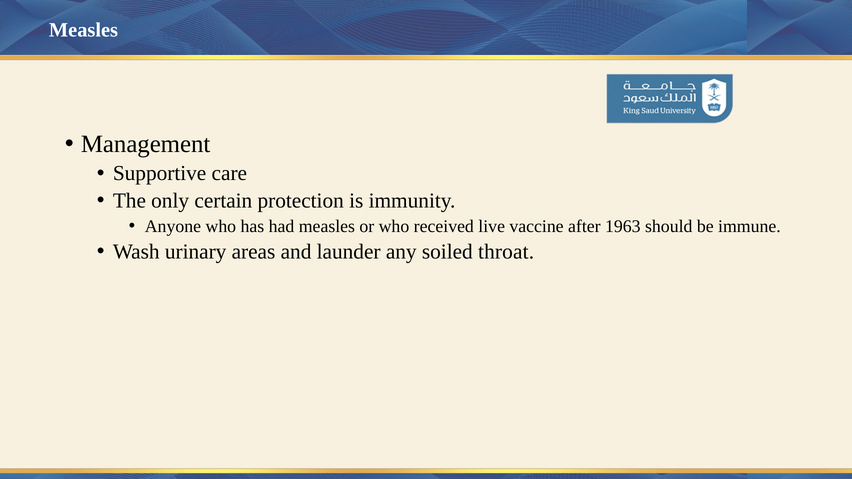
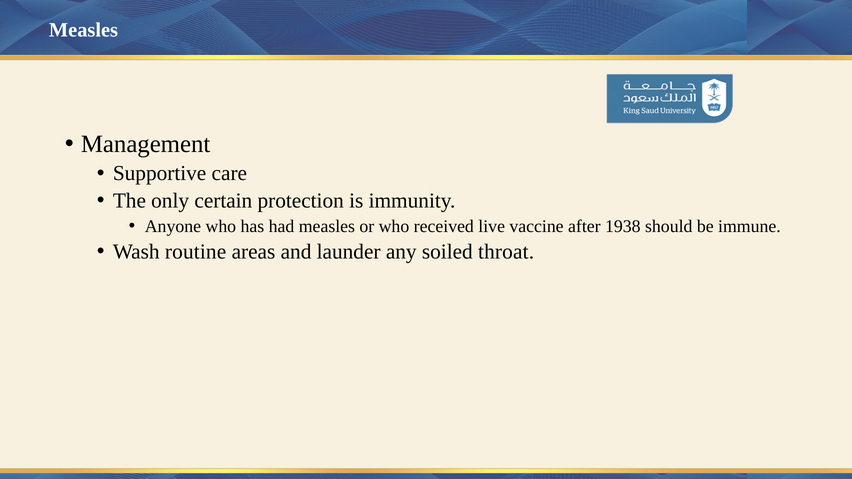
1963: 1963 -> 1938
urinary: urinary -> routine
